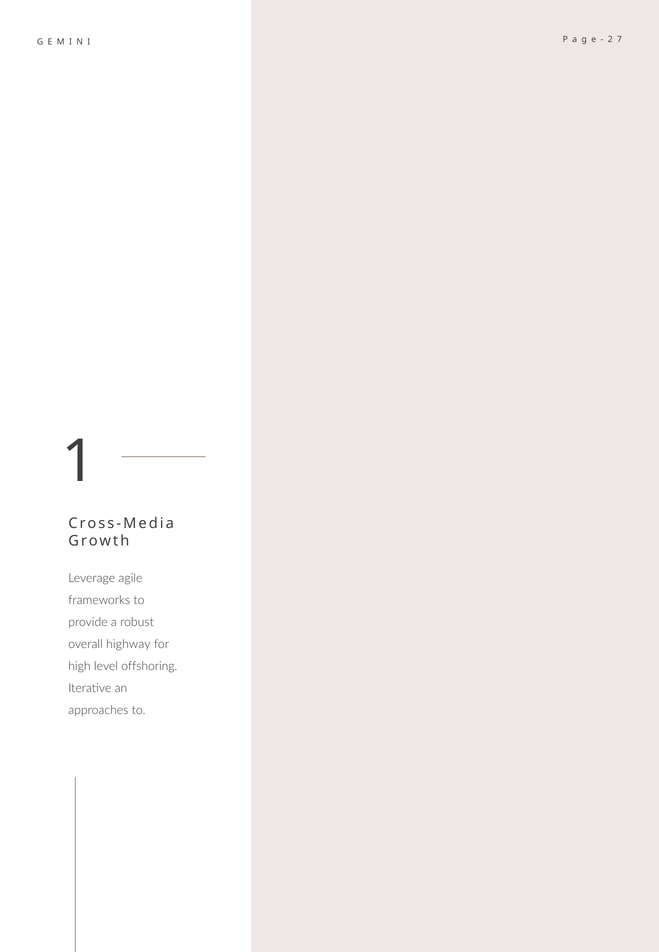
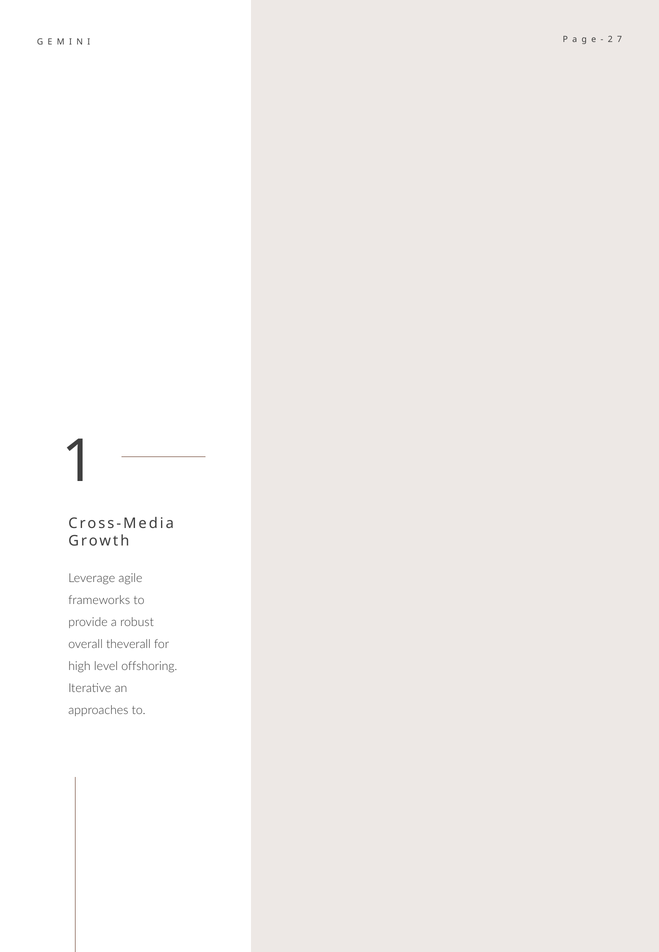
highway: highway -> theverall
